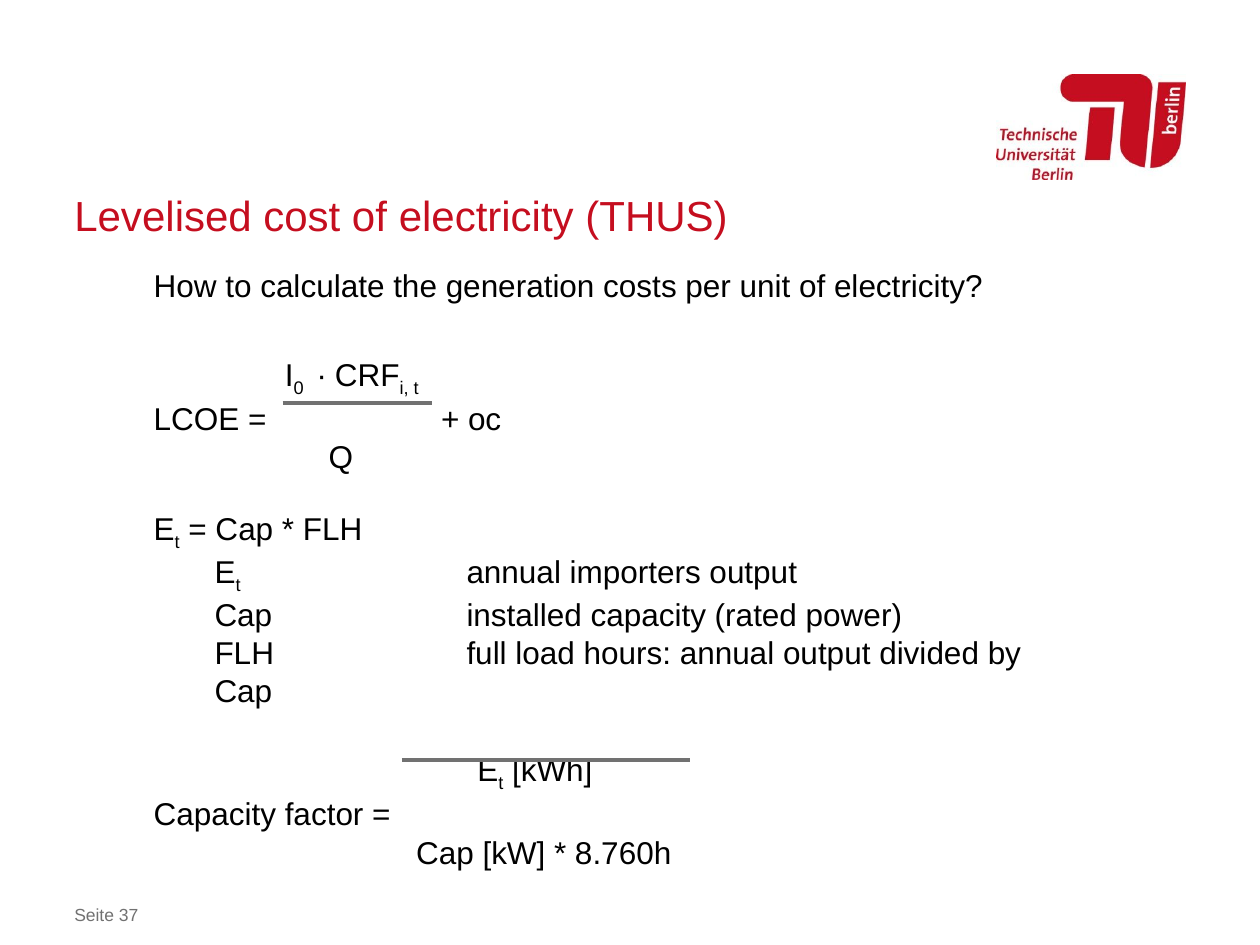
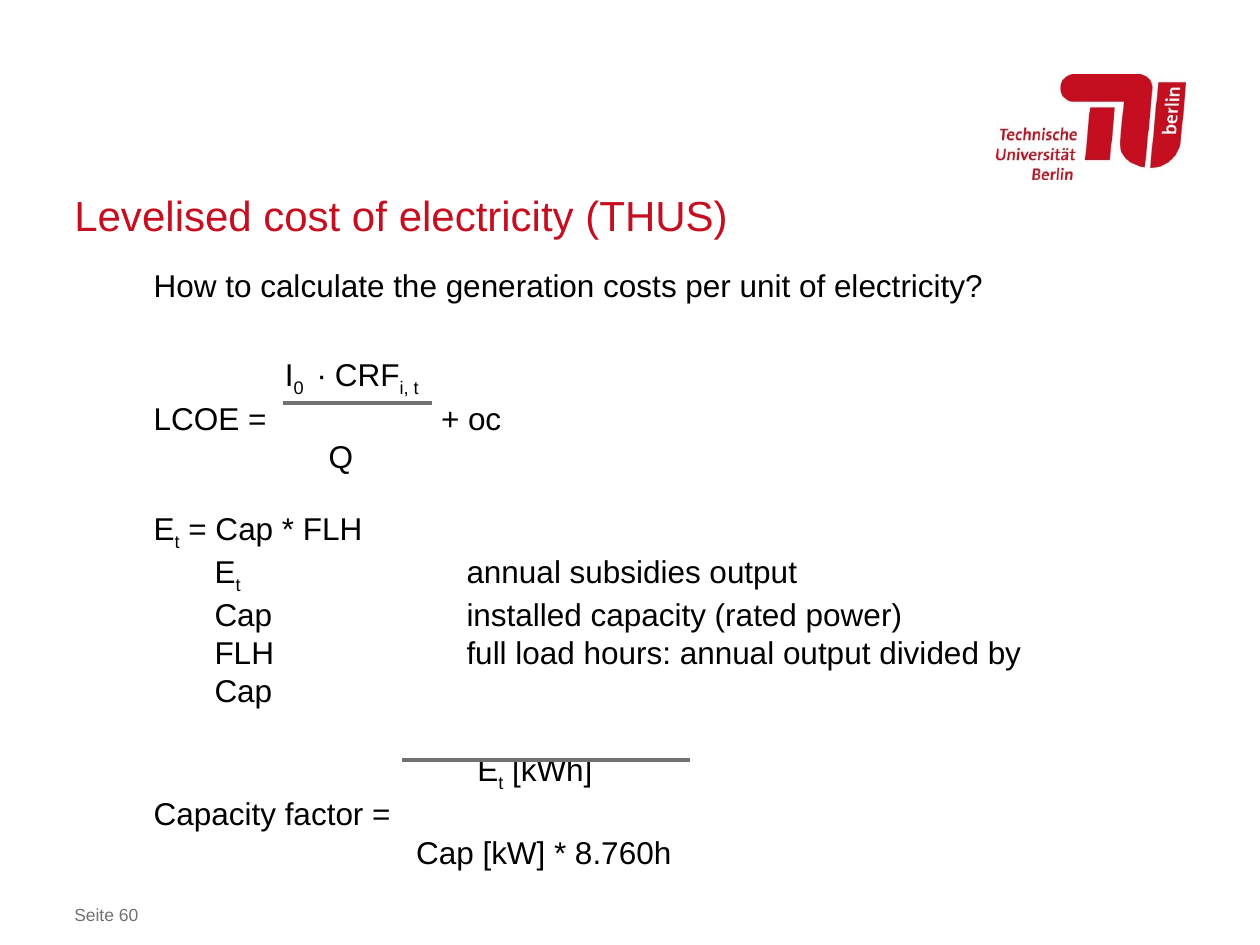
importers: importers -> subsidies
37: 37 -> 60
